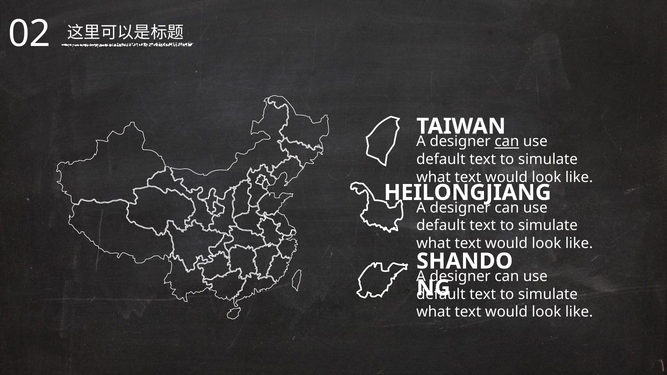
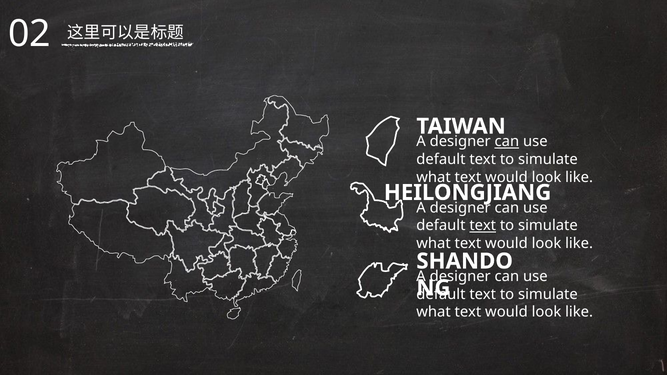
text at (483, 226) underline: none -> present
